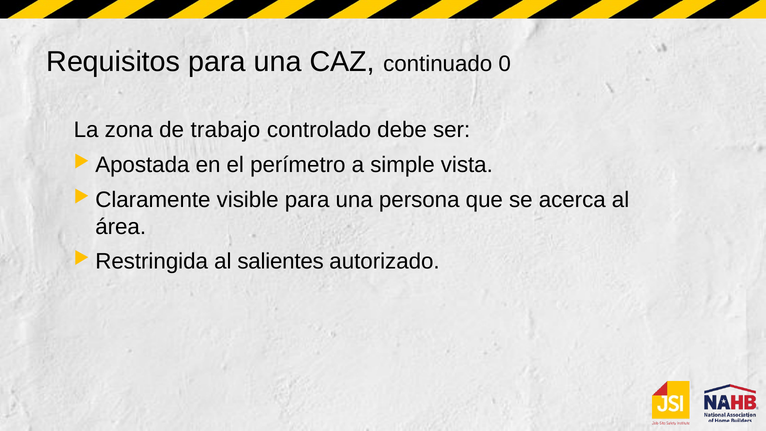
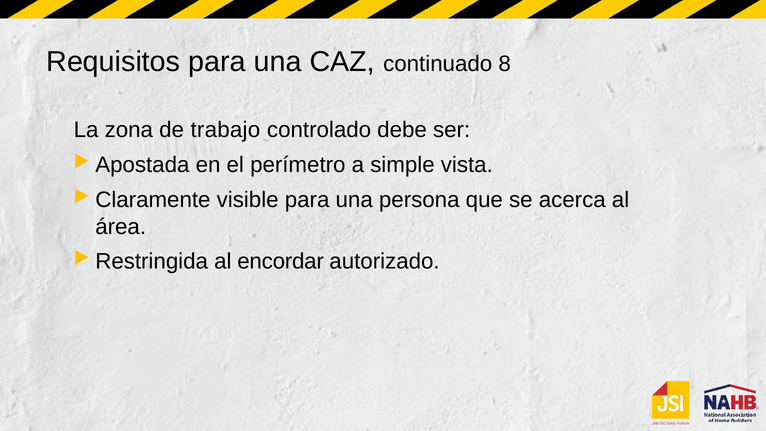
0: 0 -> 8
salientes: salientes -> encordar
